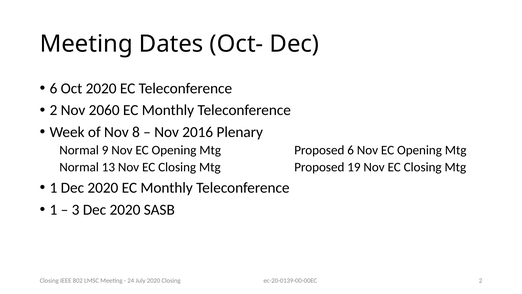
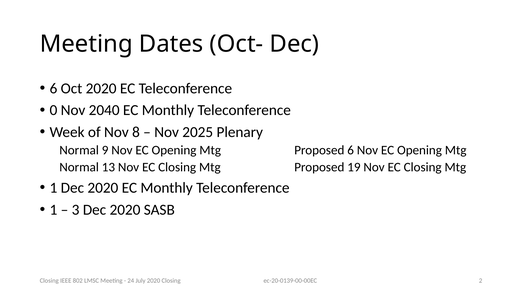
2 at (53, 110): 2 -> 0
2060: 2060 -> 2040
2016: 2016 -> 2025
